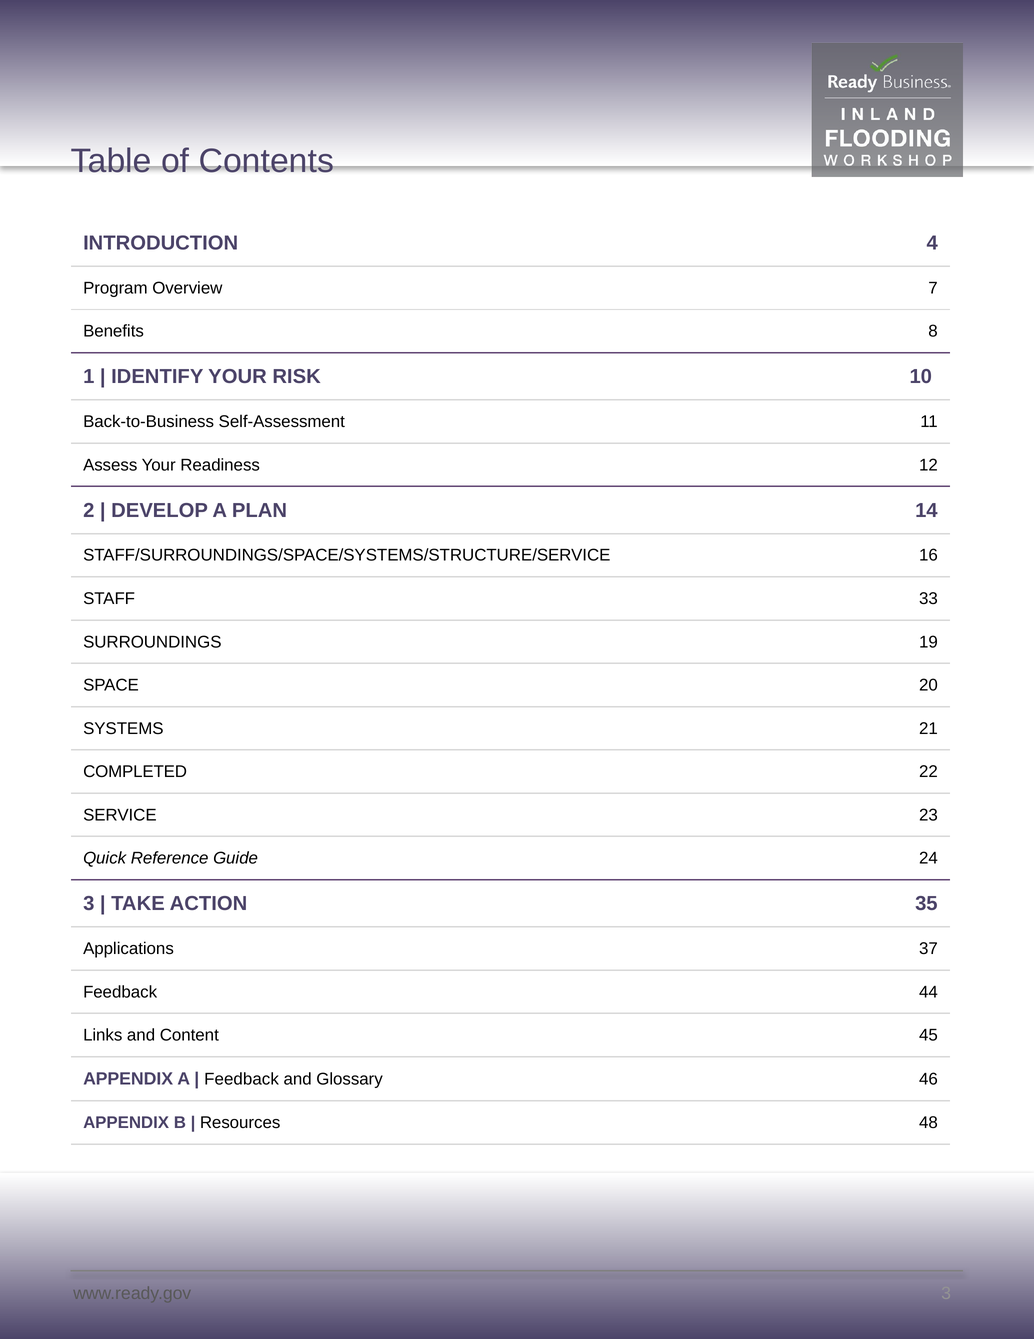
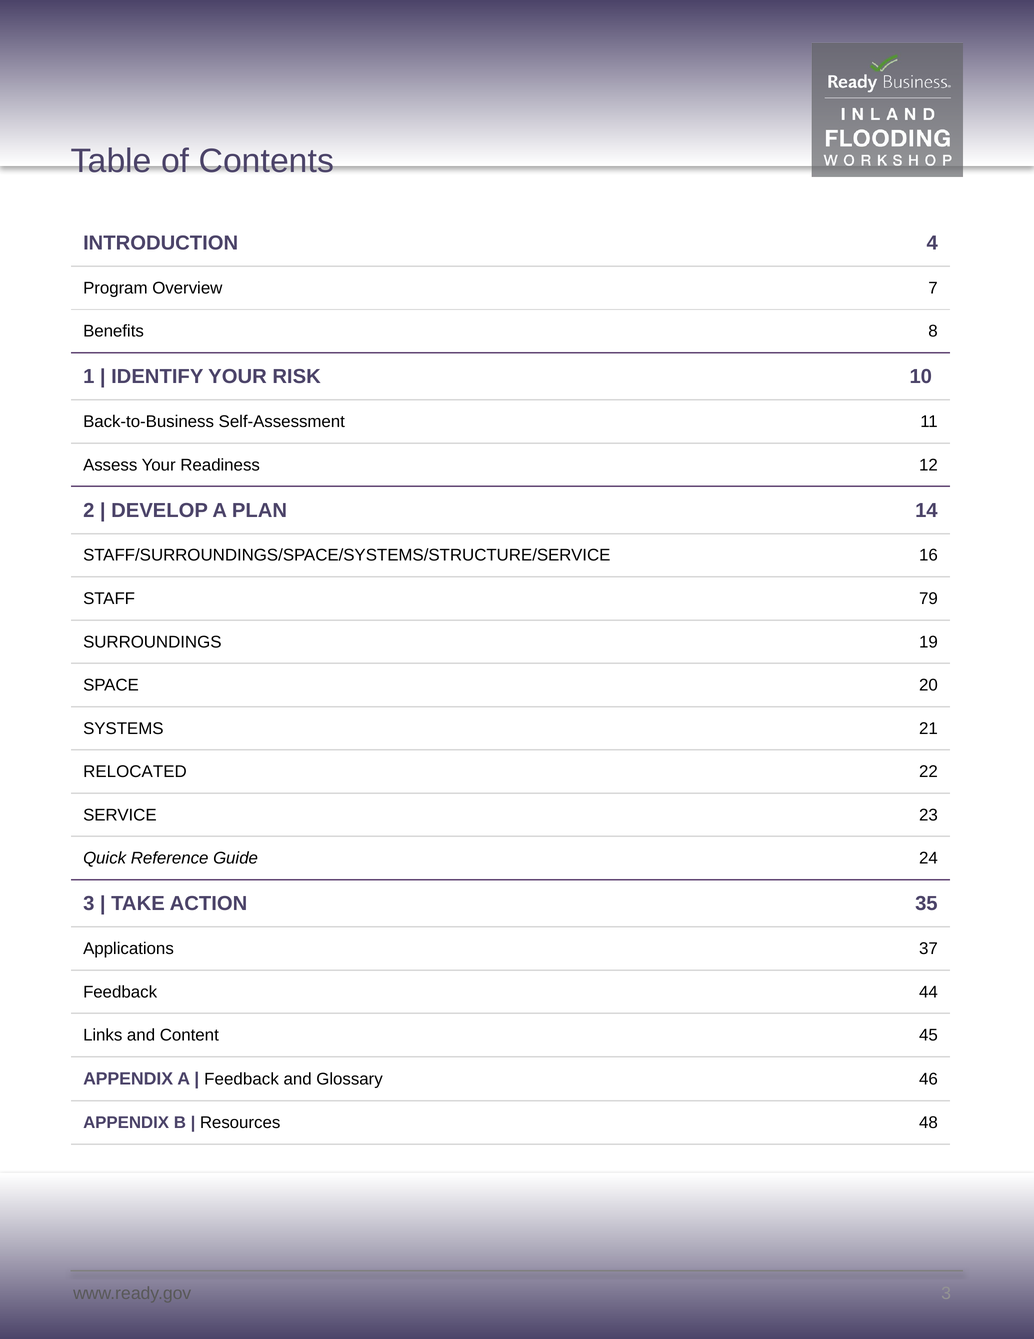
33: 33 -> 79
COMPLETED: COMPLETED -> RELOCATED
